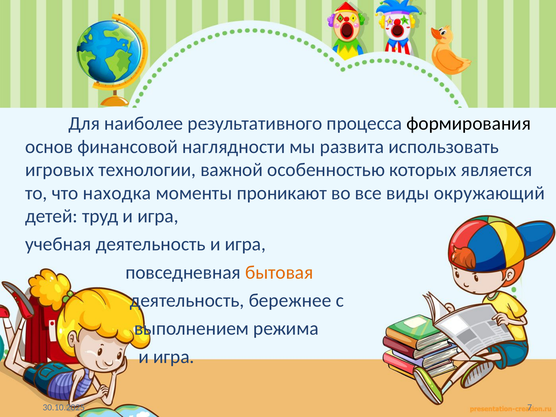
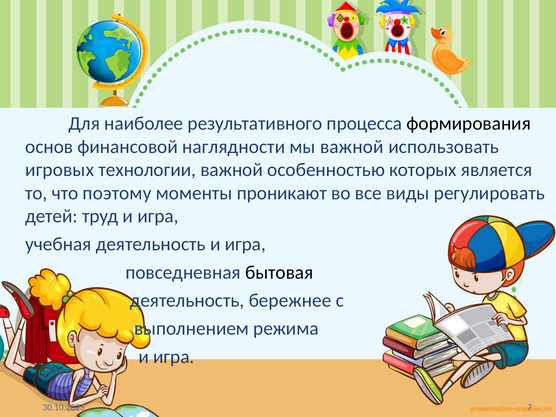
мы развита: развита -> важной
находка: находка -> поэтому
окружающий: окружающий -> регулировать
бытовая colour: orange -> black
